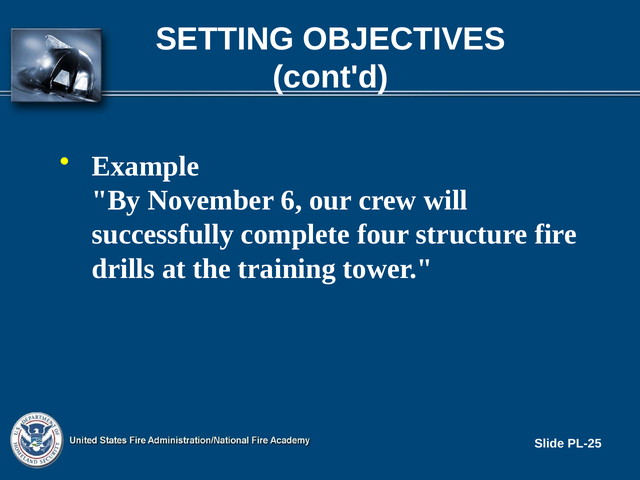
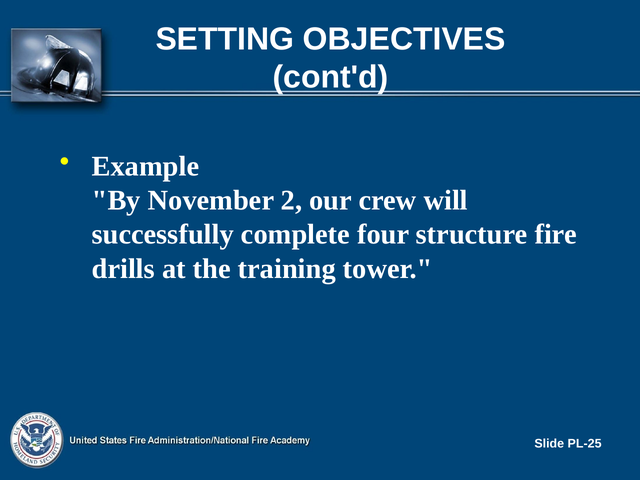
6: 6 -> 2
